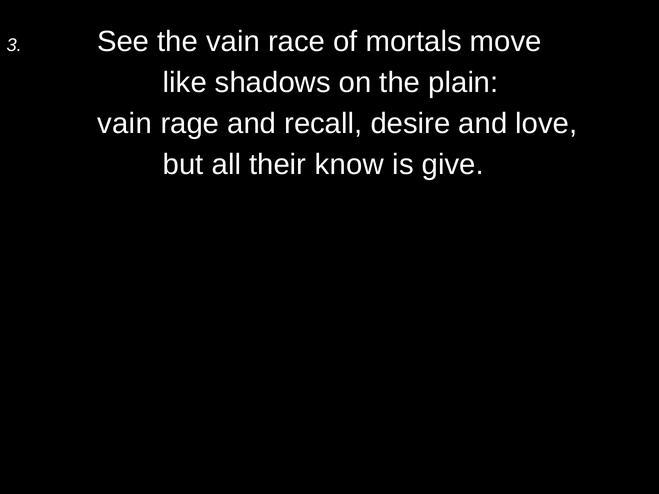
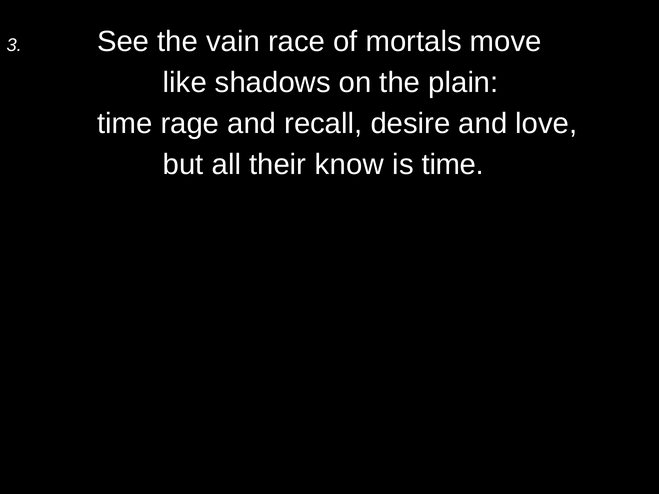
vain at (125, 124): vain -> time
is give: give -> time
